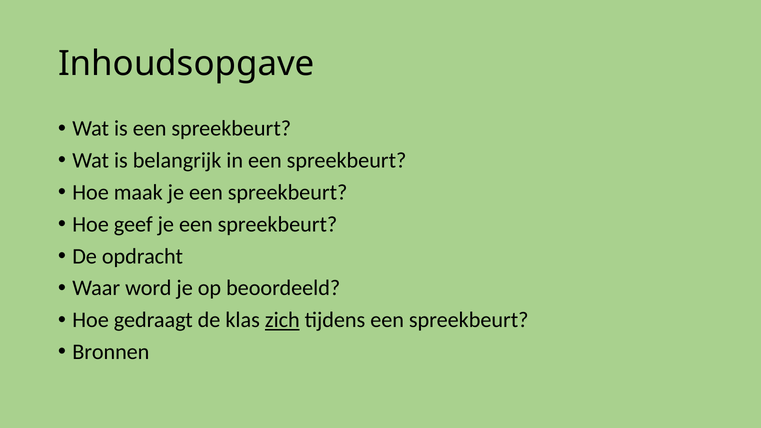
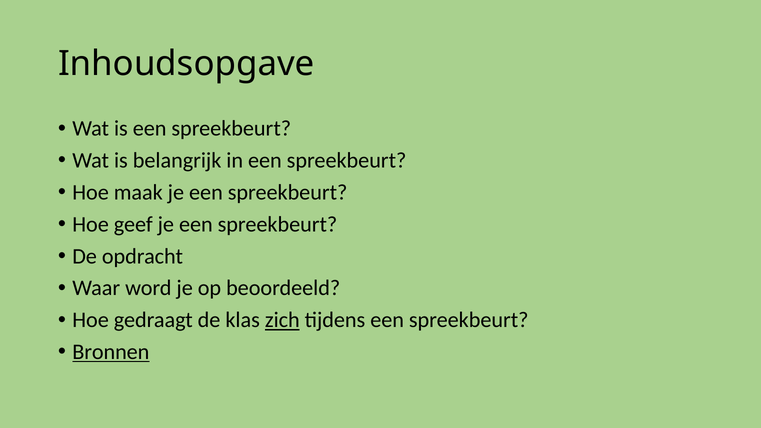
Bronnen underline: none -> present
